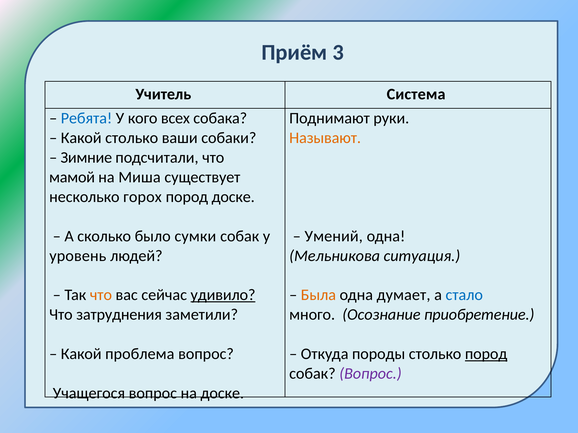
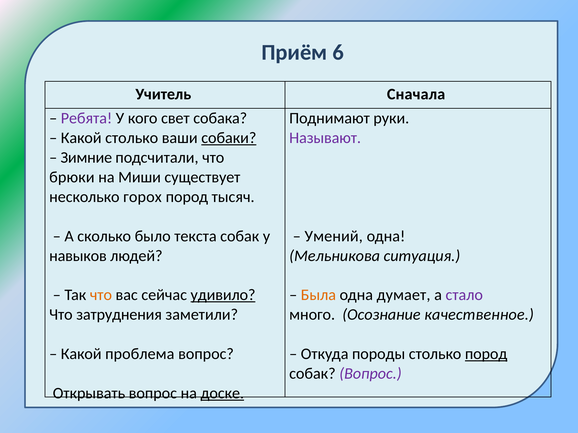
3: 3 -> 6
Система: Система -> Сначала
Ребята colour: blue -> purple
всех: всех -> свет
собаки underline: none -> present
Называют colour: orange -> purple
мамой: мамой -> брюки
Миша: Миша -> Миши
пород доске: доске -> тысяч
сумки: сумки -> текста
уровень: уровень -> навыков
стало colour: blue -> purple
приобретение: приобретение -> качественное
Учащегося: Учащегося -> Открывать
доске at (222, 394) underline: none -> present
